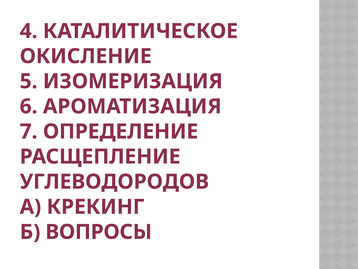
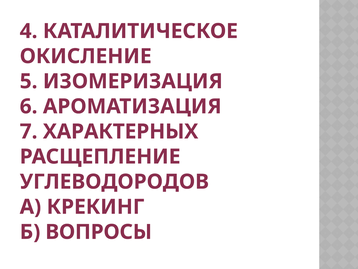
ОПРЕДЕЛЕНИЕ: ОПРЕДЕЛЕНИЕ -> ХАРАКТЕРНЫХ
